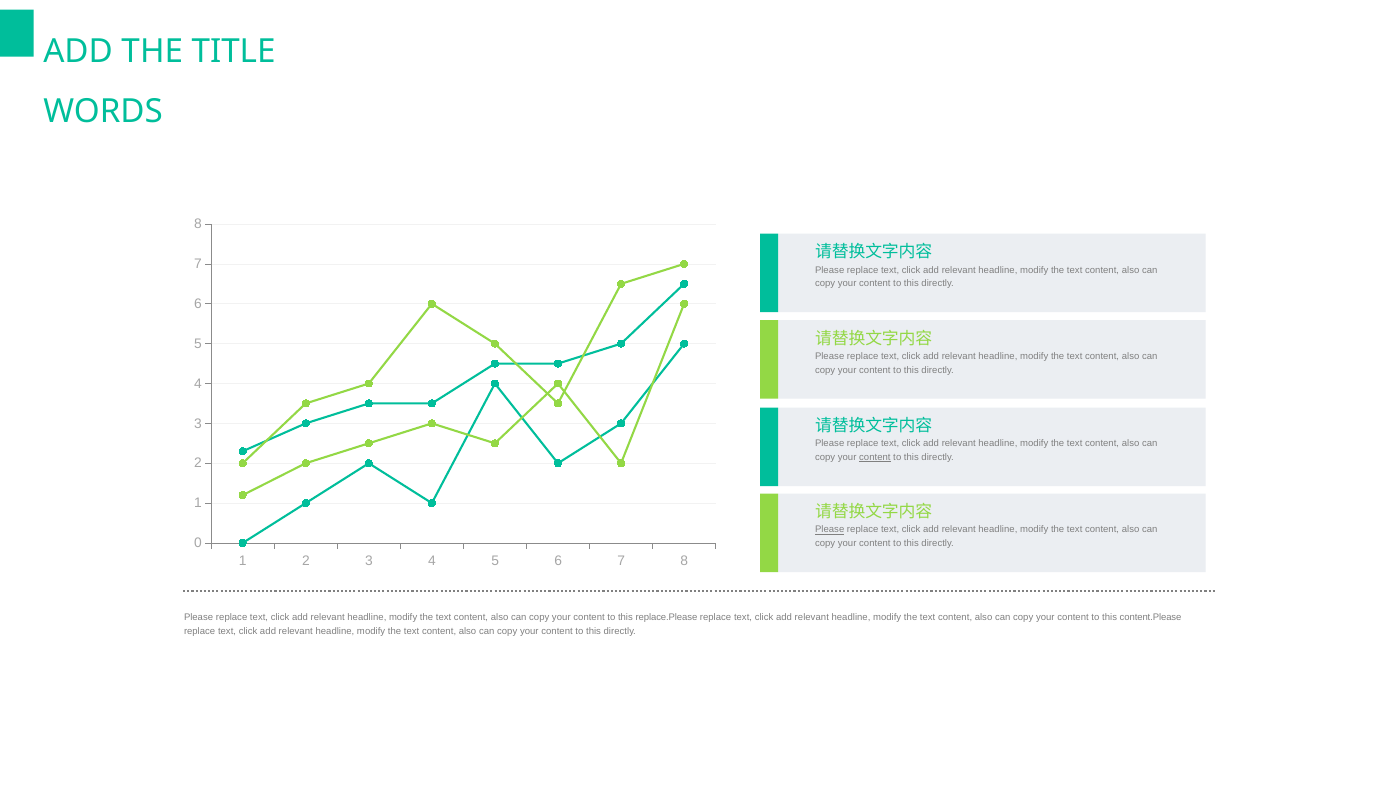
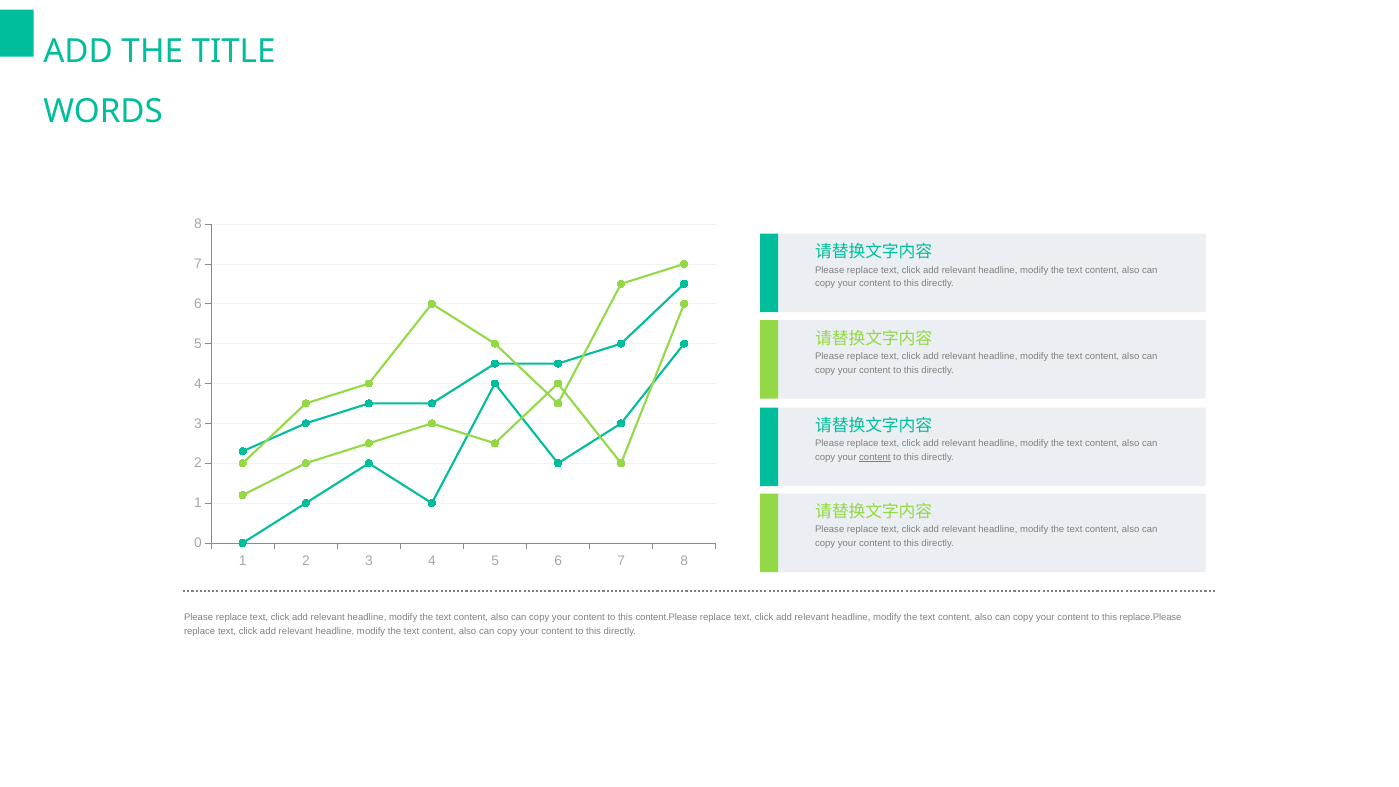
Please at (830, 530) underline: present -> none
replace.Please: replace.Please -> content.Please
content.Please: content.Please -> replace.Please
